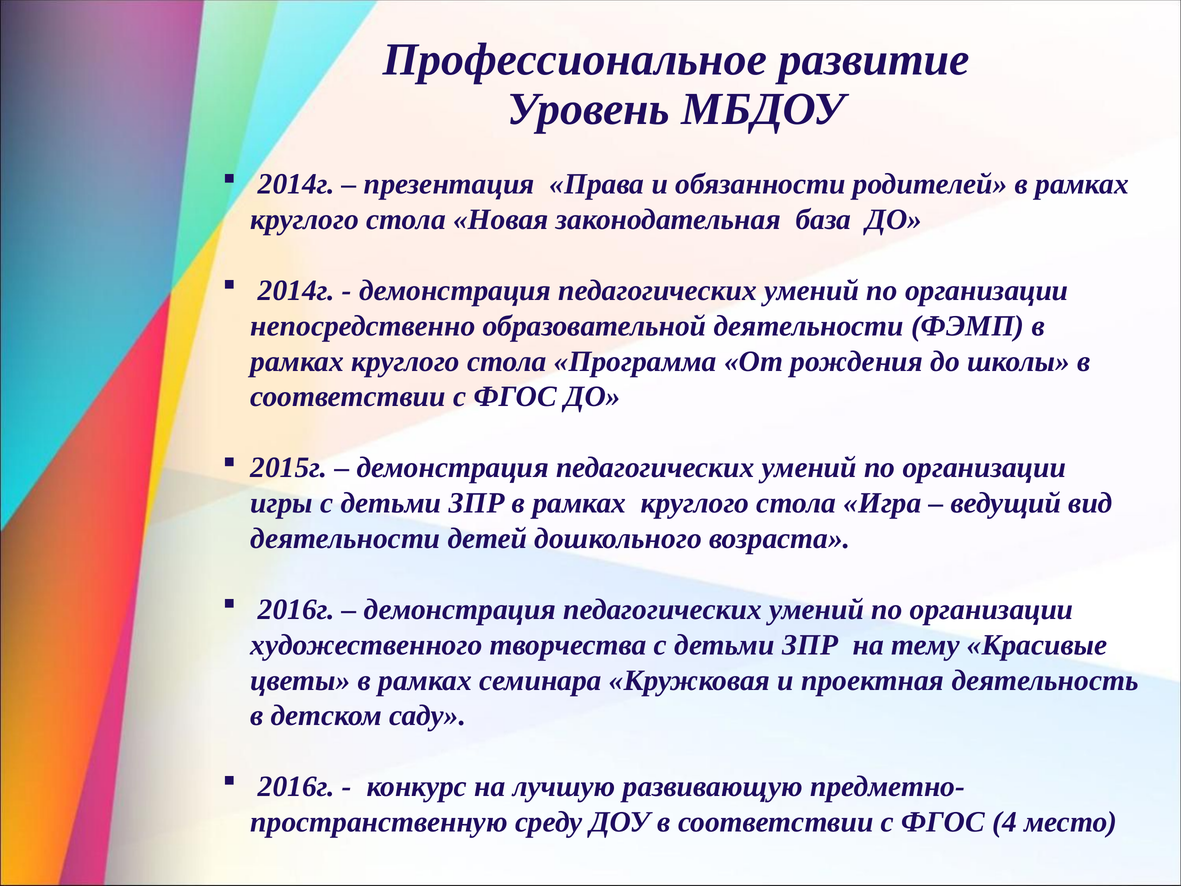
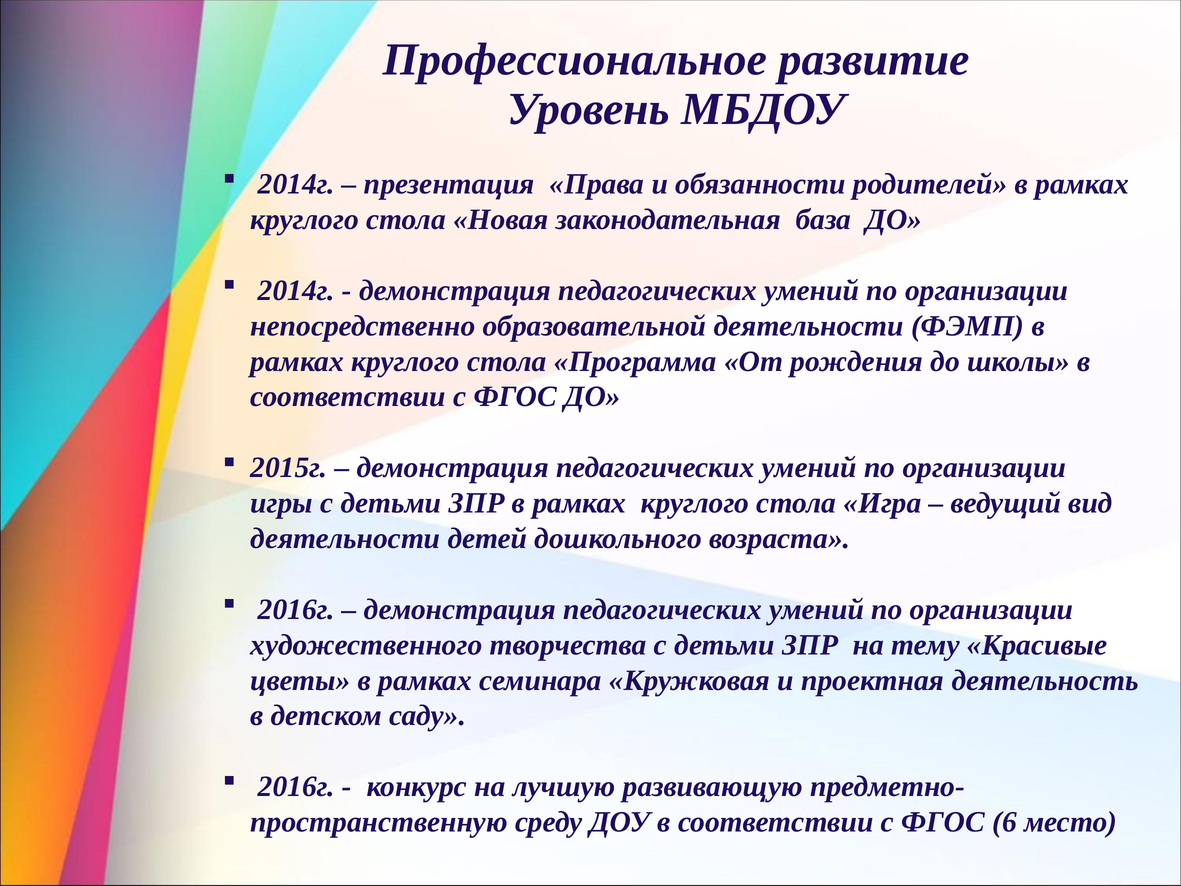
4: 4 -> 6
